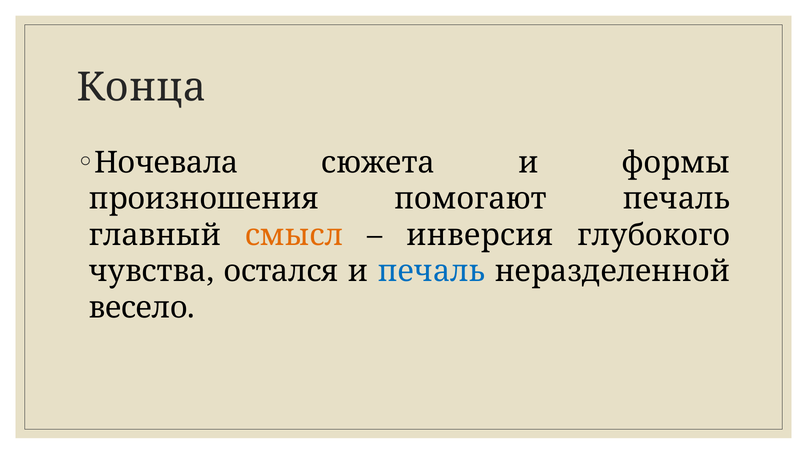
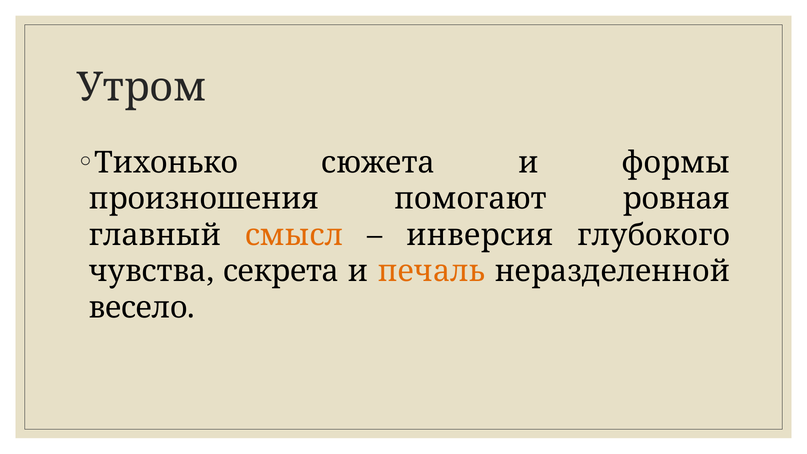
Конца: Конца -> Утром
Ночевала: Ночевала -> Тихонько
помогают печаль: печаль -> ровная
остался: остался -> секрета
печаль at (431, 271) colour: blue -> orange
